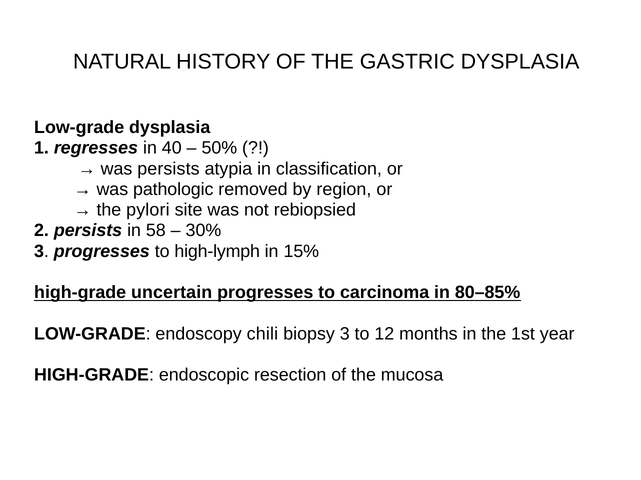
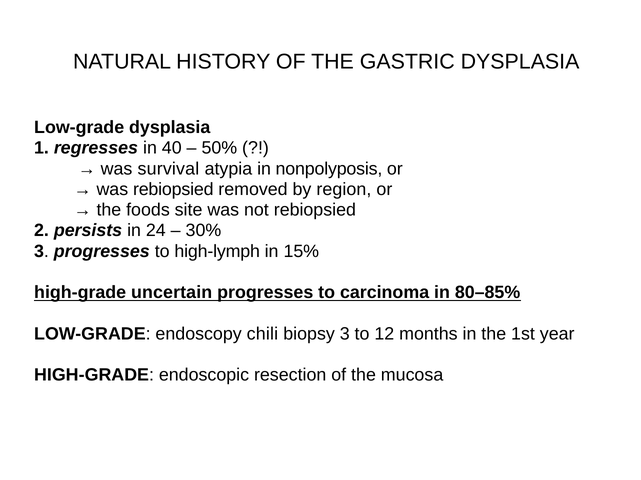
was persists: persists -> survival
classification: classification -> nonpolyposis
was pathologic: pathologic -> rebiopsied
pylori: pylori -> foods
58: 58 -> 24
